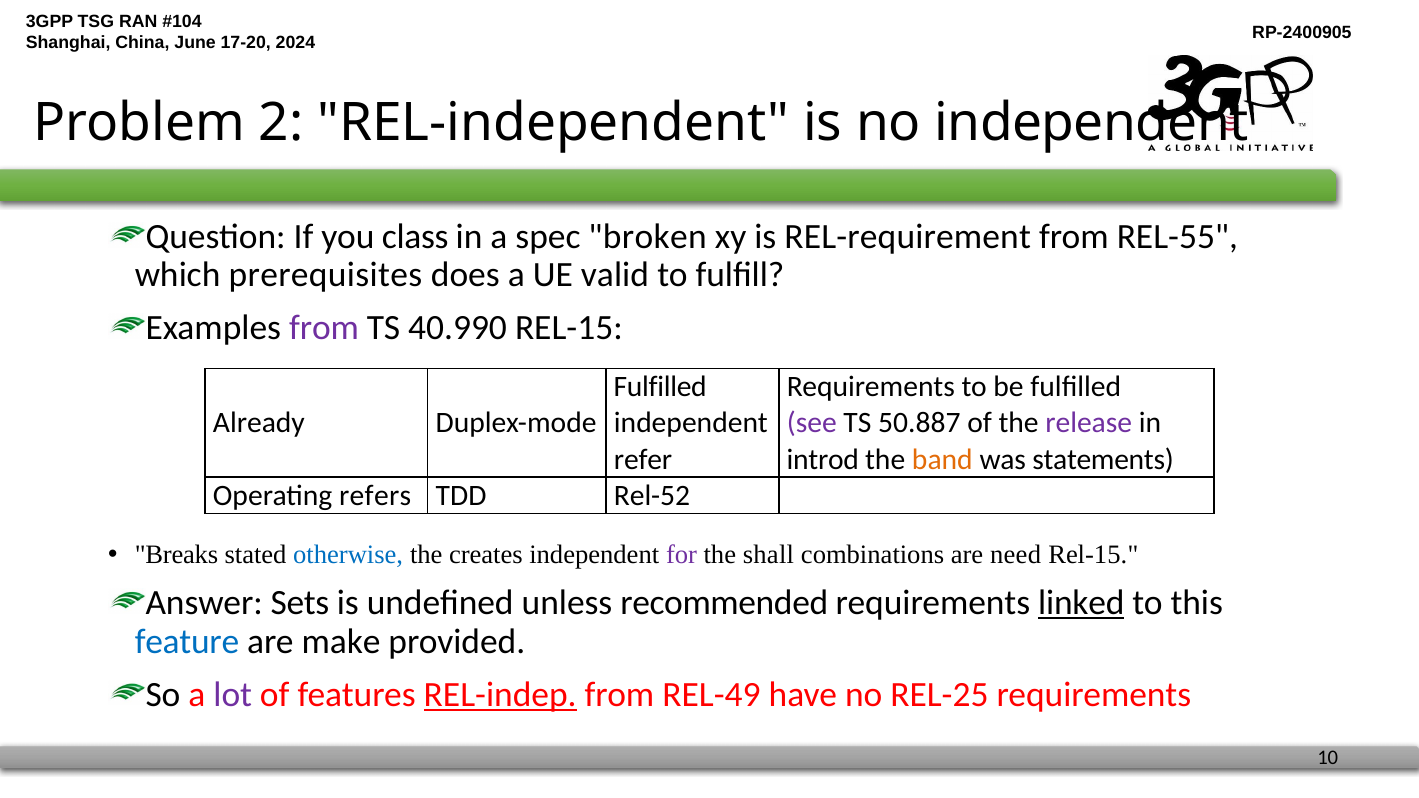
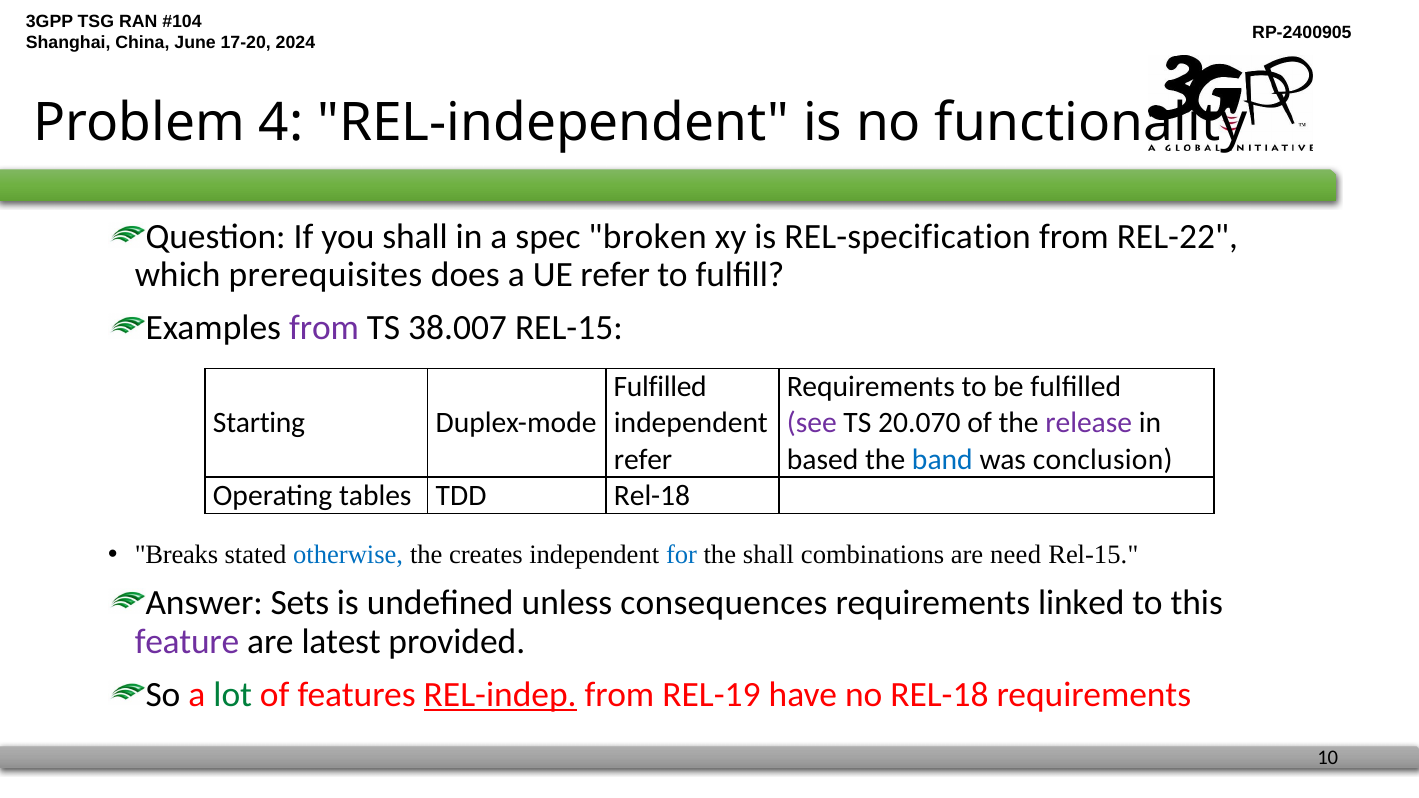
2: 2 -> 4
no independent: independent -> functionality
you class: class -> shall
REL-requirement: REL-requirement -> REL-specification
REL-55: REL-55 -> REL-22
UE valid: valid -> refer
40.990: 40.990 -> 38.007
Already: Already -> Starting
50.887: 50.887 -> 20.070
introd: introd -> based
band colour: orange -> blue
statements: statements -> conclusion
refers: refers -> tables
TDD Rel-52: Rel-52 -> Rel-18
for colour: purple -> blue
recommended: recommended -> consequences
linked underline: present -> none
feature colour: blue -> purple
make: make -> latest
lot colour: purple -> green
REL-49: REL-49 -> REL-19
no REL-25: REL-25 -> REL-18
